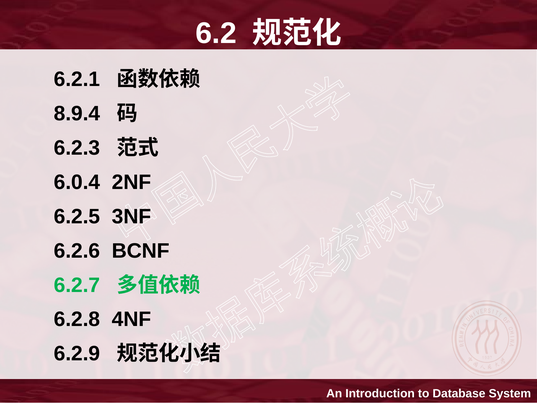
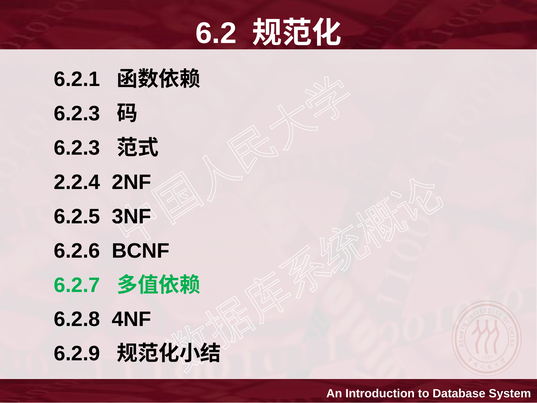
8.9.4 at (77, 114): 8.9.4 -> 6.2.3
6.0.4: 6.0.4 -> 2.2.4
